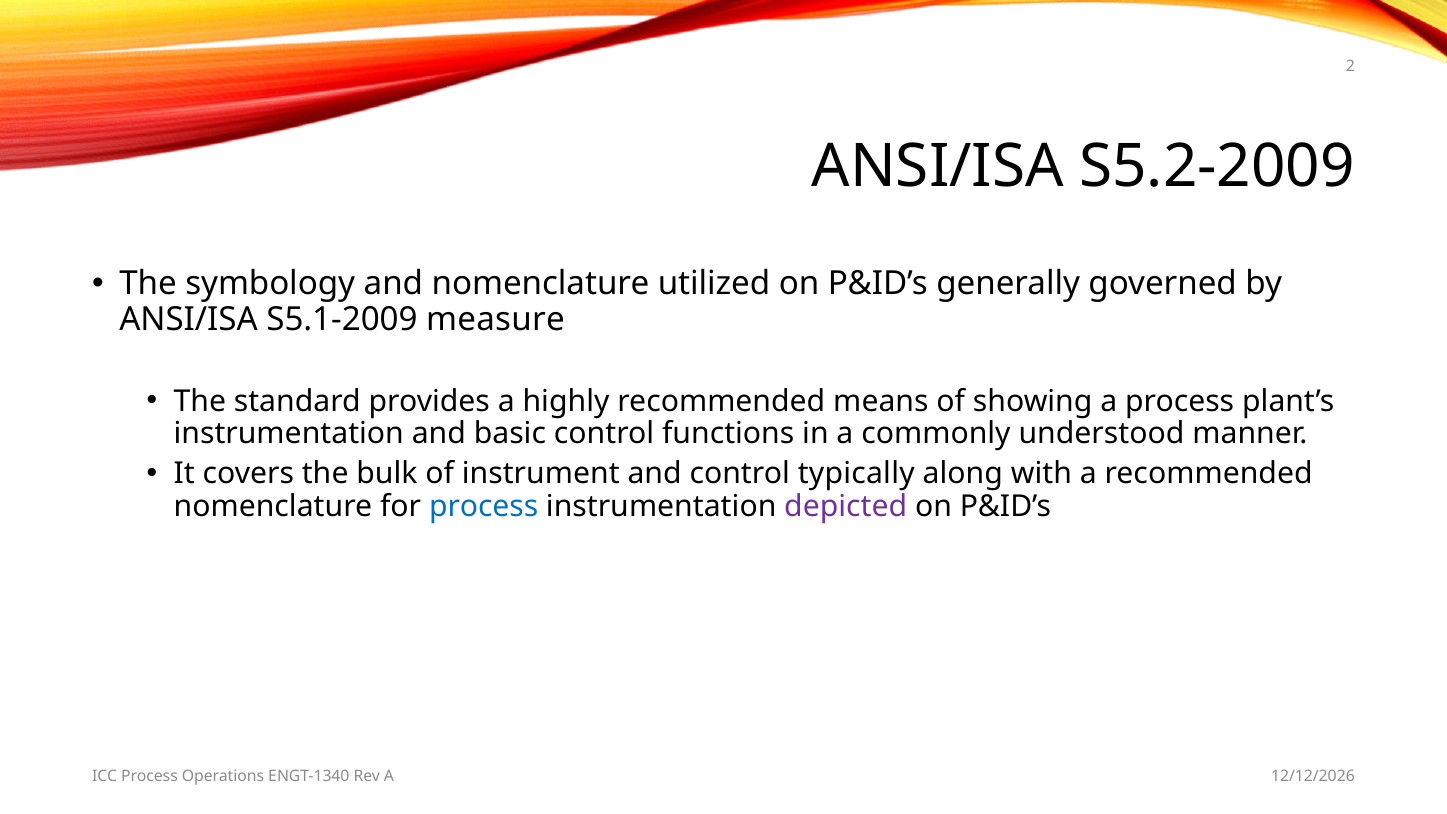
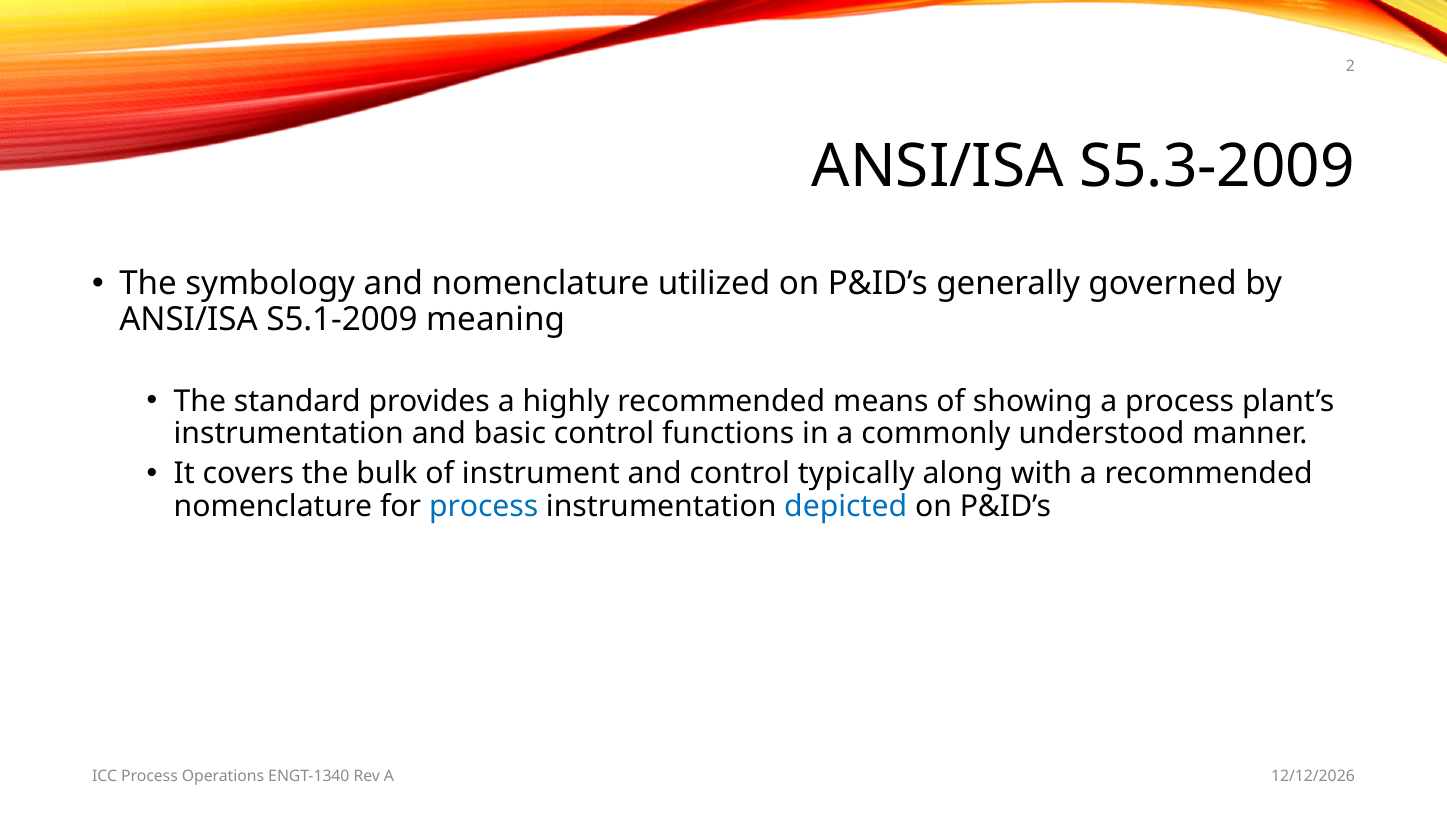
S5.2-2009: S5.2-2009 -> S5.3-2009
measure: measure -> meaning
depicted colour: purple -> blue
